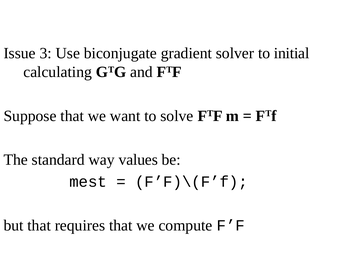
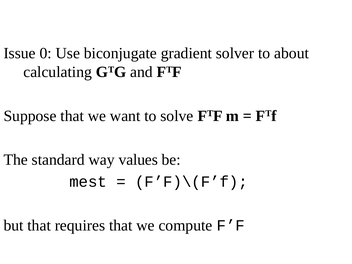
3: 3 -> 0
initial: initial -> about
